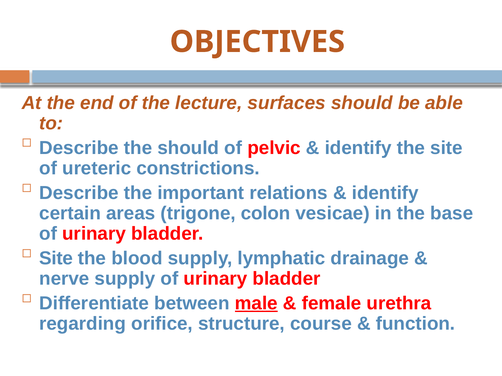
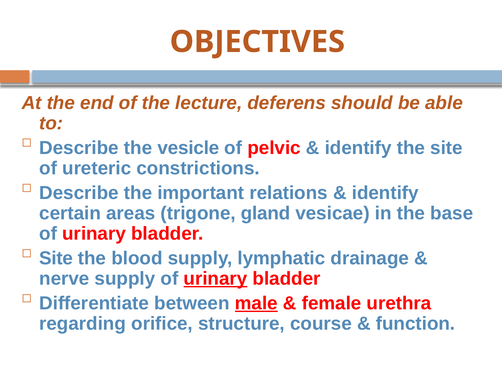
surfaces: surfaces -> deferens
the should: should -> vesicle
colon: colon -> gland
urinary at (215, 279) underline: none -> present
